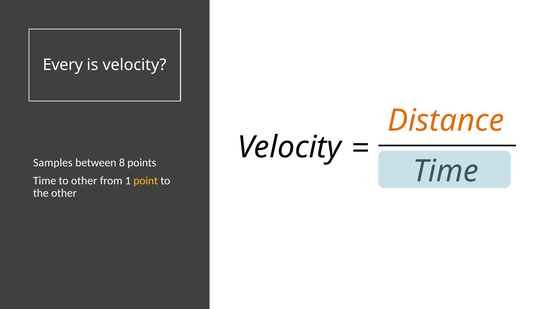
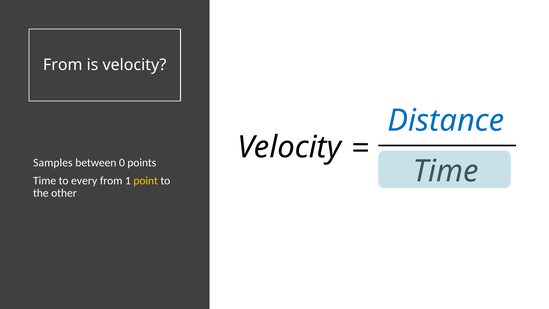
Every at (63, 65): Every -> From
Distance colour: orange -> blue
8: 8 -> 0
to other: other -> every
